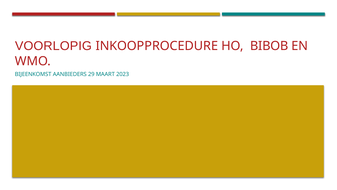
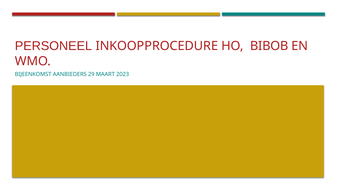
VOORLOPIG: VOORLOPIG -> PERSONEEL
